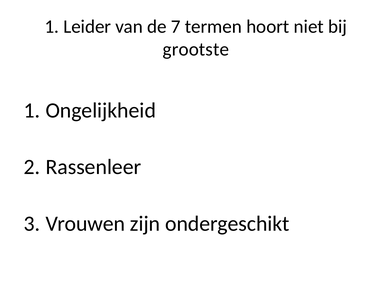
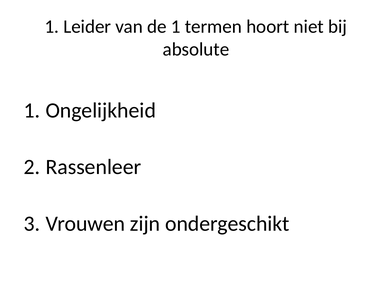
de 7: 7 -> 1
grootste: grootste -> absolute
